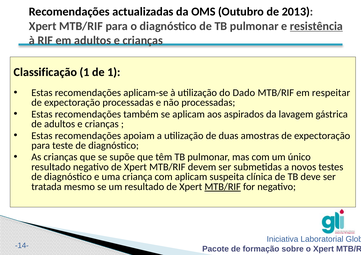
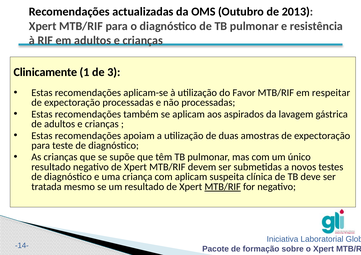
resistência underline: present -> none
Classificação: Classificação -> Clinicamente
de 1: 1 -> 3
Dado: Dado -> Favor
